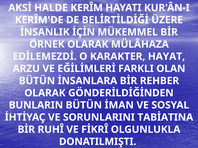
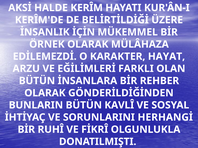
İMAN: İMAN -> KAVLÎ
TABİATINA: TABİATINA -> HERHANGİ
